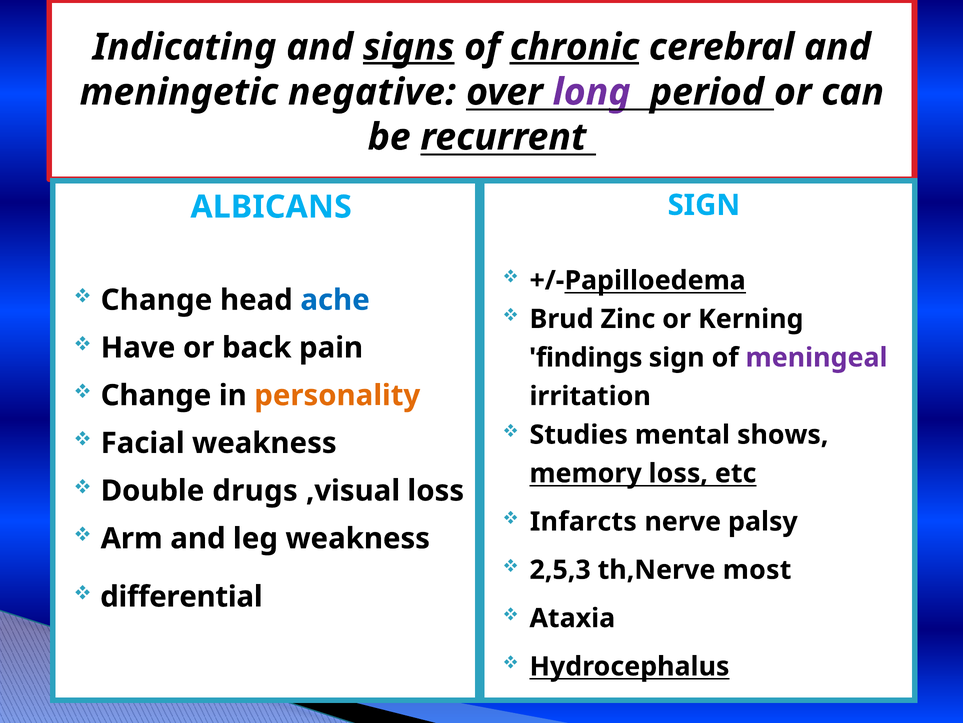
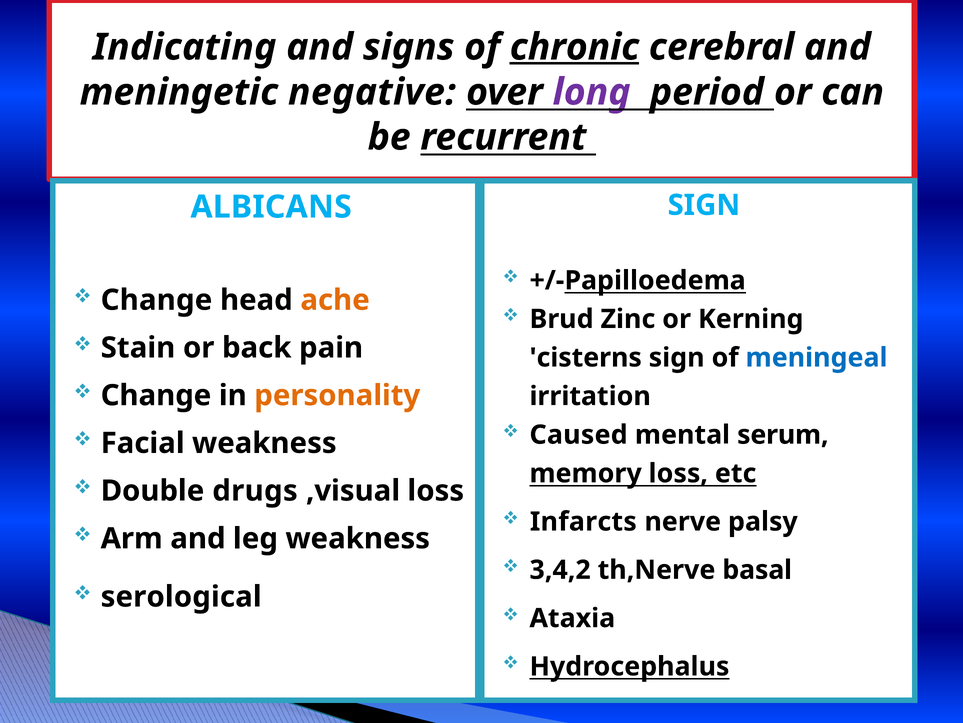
signs underline: present -> none
ache colour: blue -> orange
Have: Have -> Stain
findings: findings -> cisterns
meningeal colour: purple -> blue
Studies: Studies -> Caused
shows: shows -> serum
2,5,3: 2,5,3 -> 3,4,2
most: most -> basal
differential: differential -> serological
